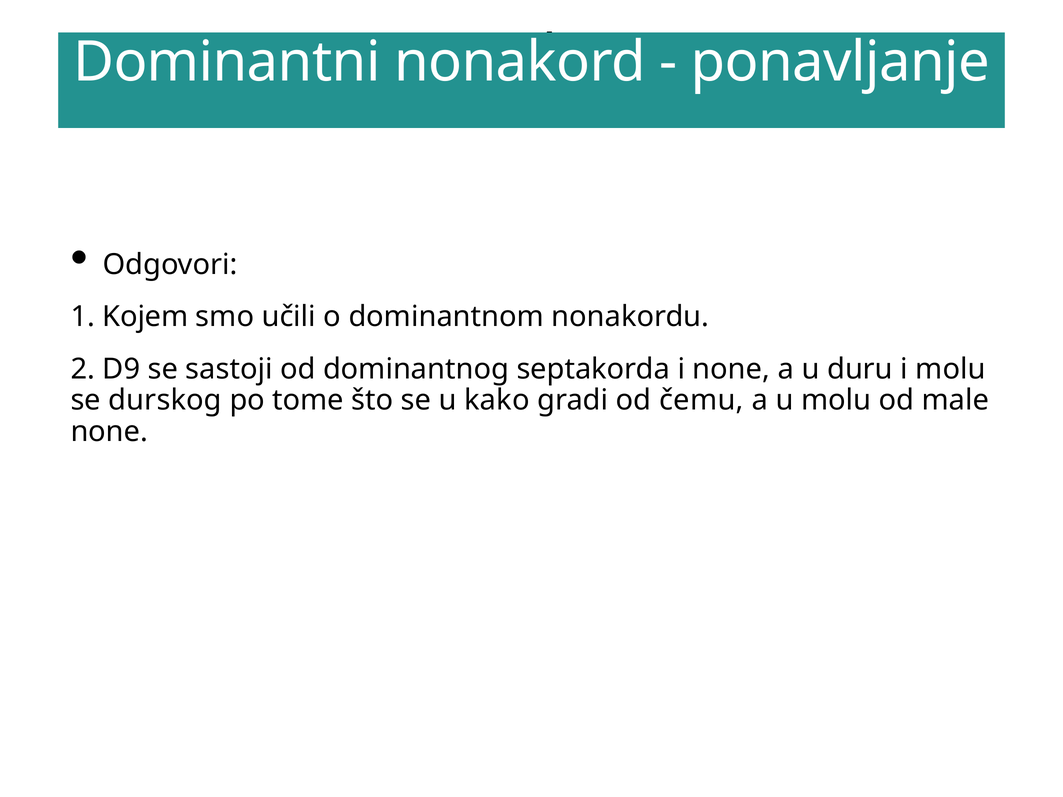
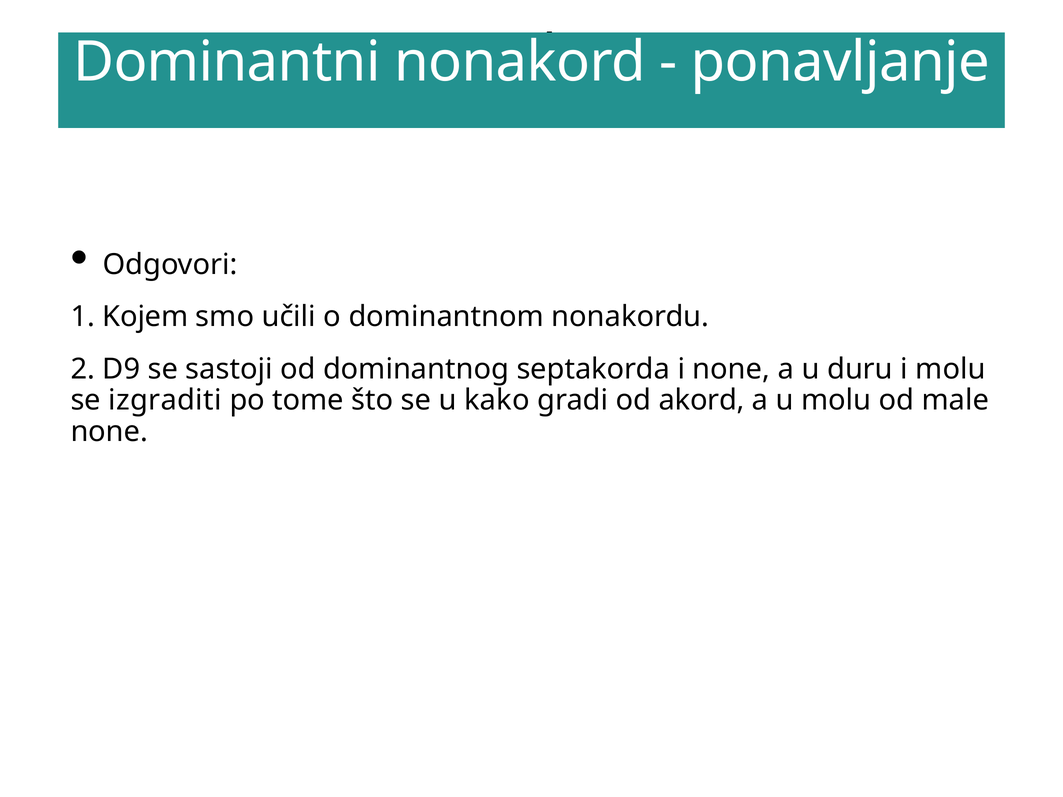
durskog: durskog -> izgraditi
čemu: čemu -> akord
